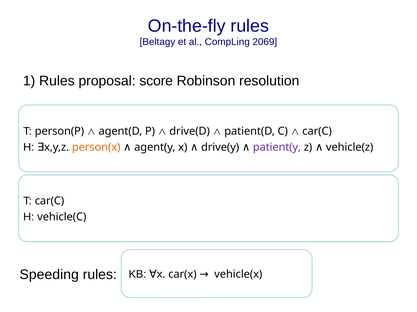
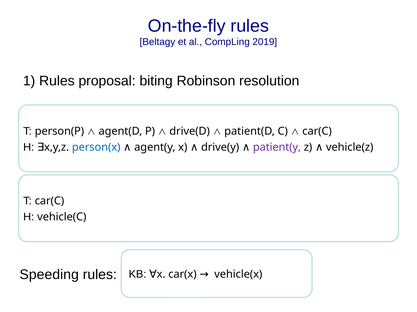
2069: 2069 -> 2019
score: score -> biting
person(x at (96, 147) colour: orange -> blue
